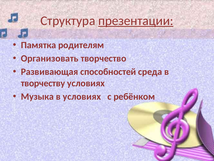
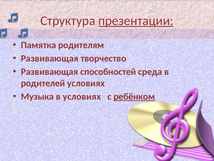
Организовать at (50, 58): Организовать -> Развивающая
творчеству: творчеству -> родителей
ребёнком underline: none -> present
